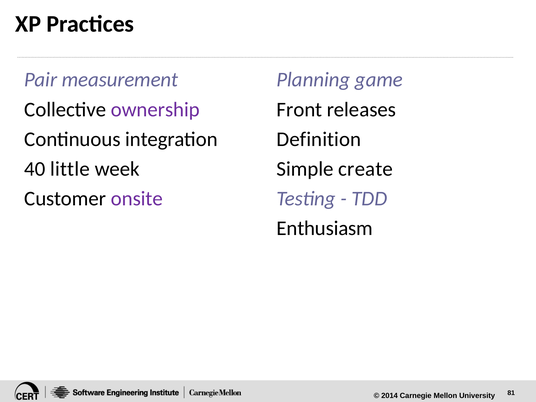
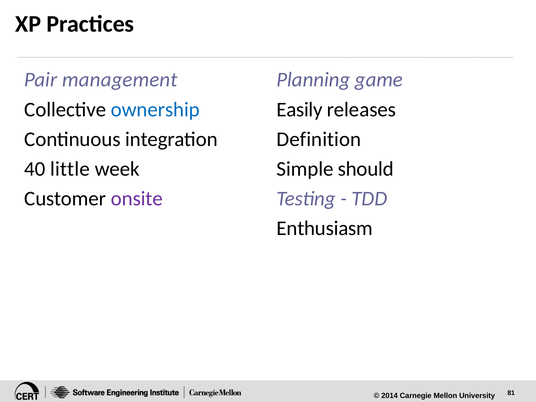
measurement: measurement -> management
ownership colour: purple -> blue
Front: Front -> Easily
create: create -> should
